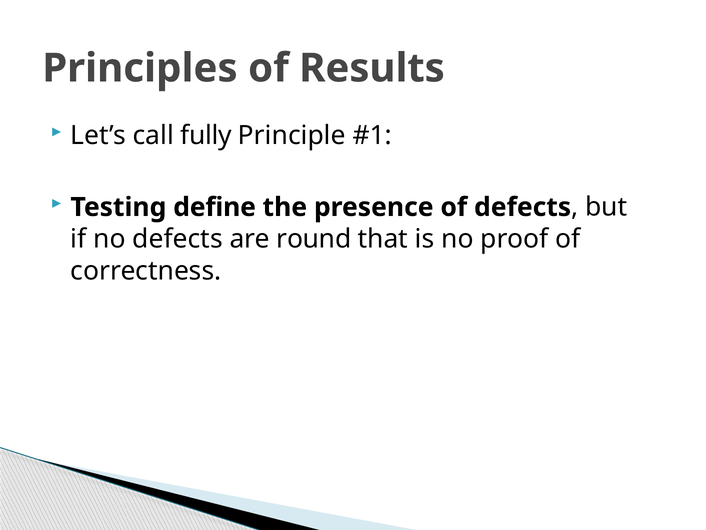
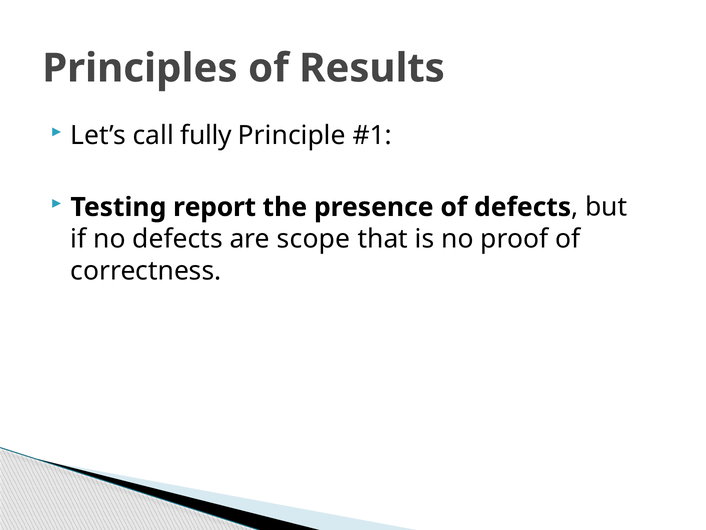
define: define -> report
round: round -> scope
